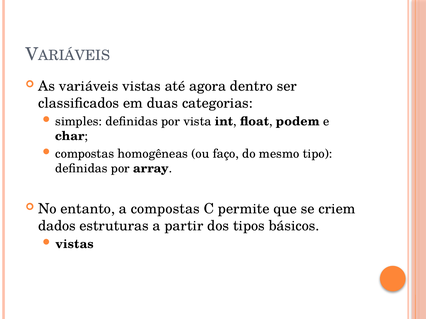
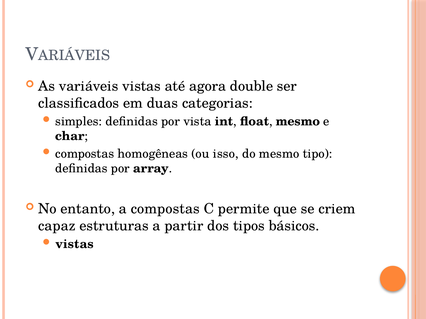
dentro: dentro -> double
float podem: podem -> mesmo
faço: faço -> isso
dados: dados -> capaz
